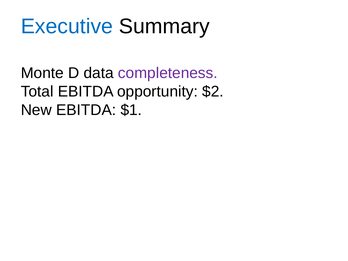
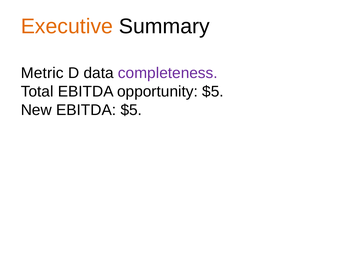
Executive colour: blue -> orange
Monte: Monte -> Metric
opportunity $2: $2 -> $5
EBITDA $1: $1 -> $5
